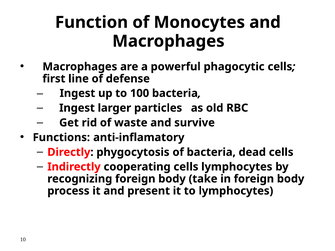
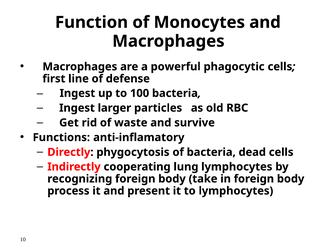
cooperating cells: cells -> lung
